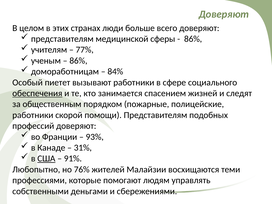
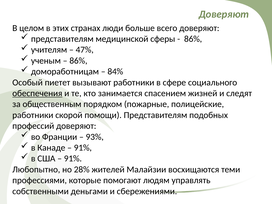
77%: 77% -> 47%
31% at (83, 148): 31% -> 91%
США underline: present -> none
76%: 76% -> 28%
